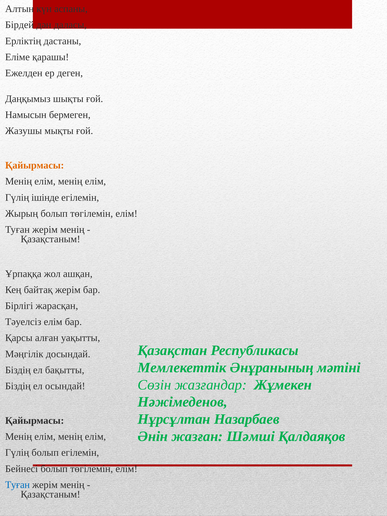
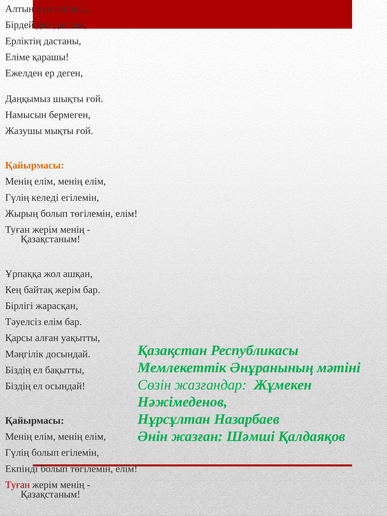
ішінде: ішінде -> келеді
Бейнесi: Бейнесi -> Екпінді
Туған at (18, 485) colour: blue -> red
